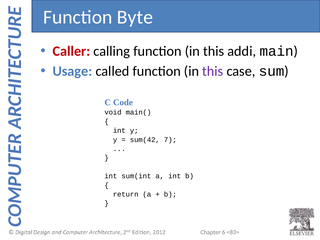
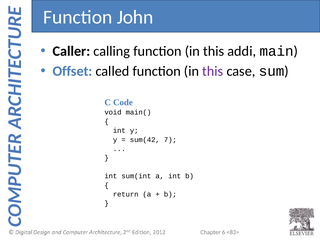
Byte: Byte -> John
Caller colour: red -> black
Usage: Usage -> Offset
